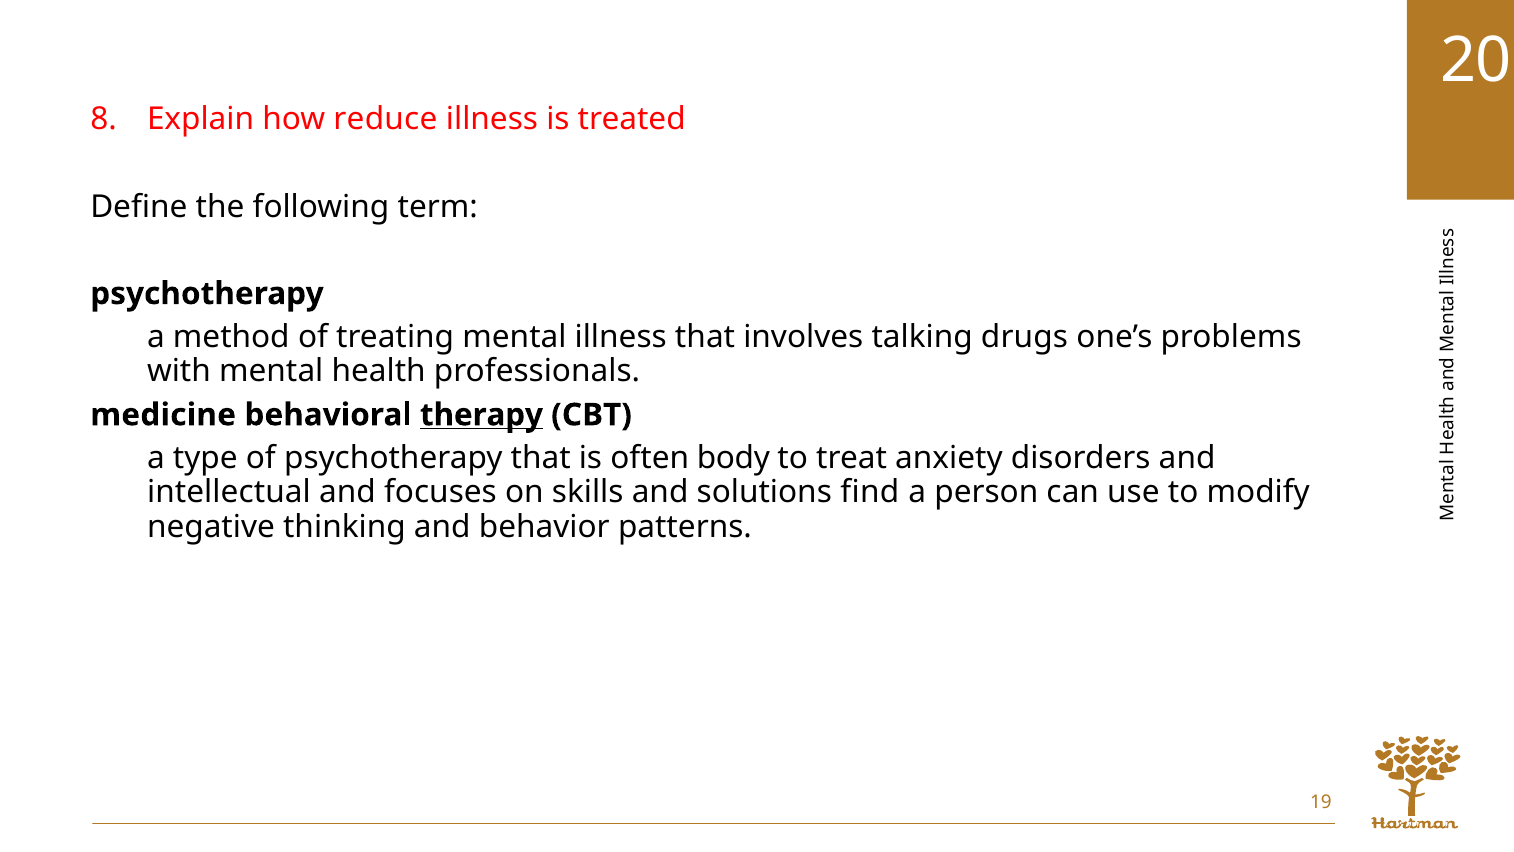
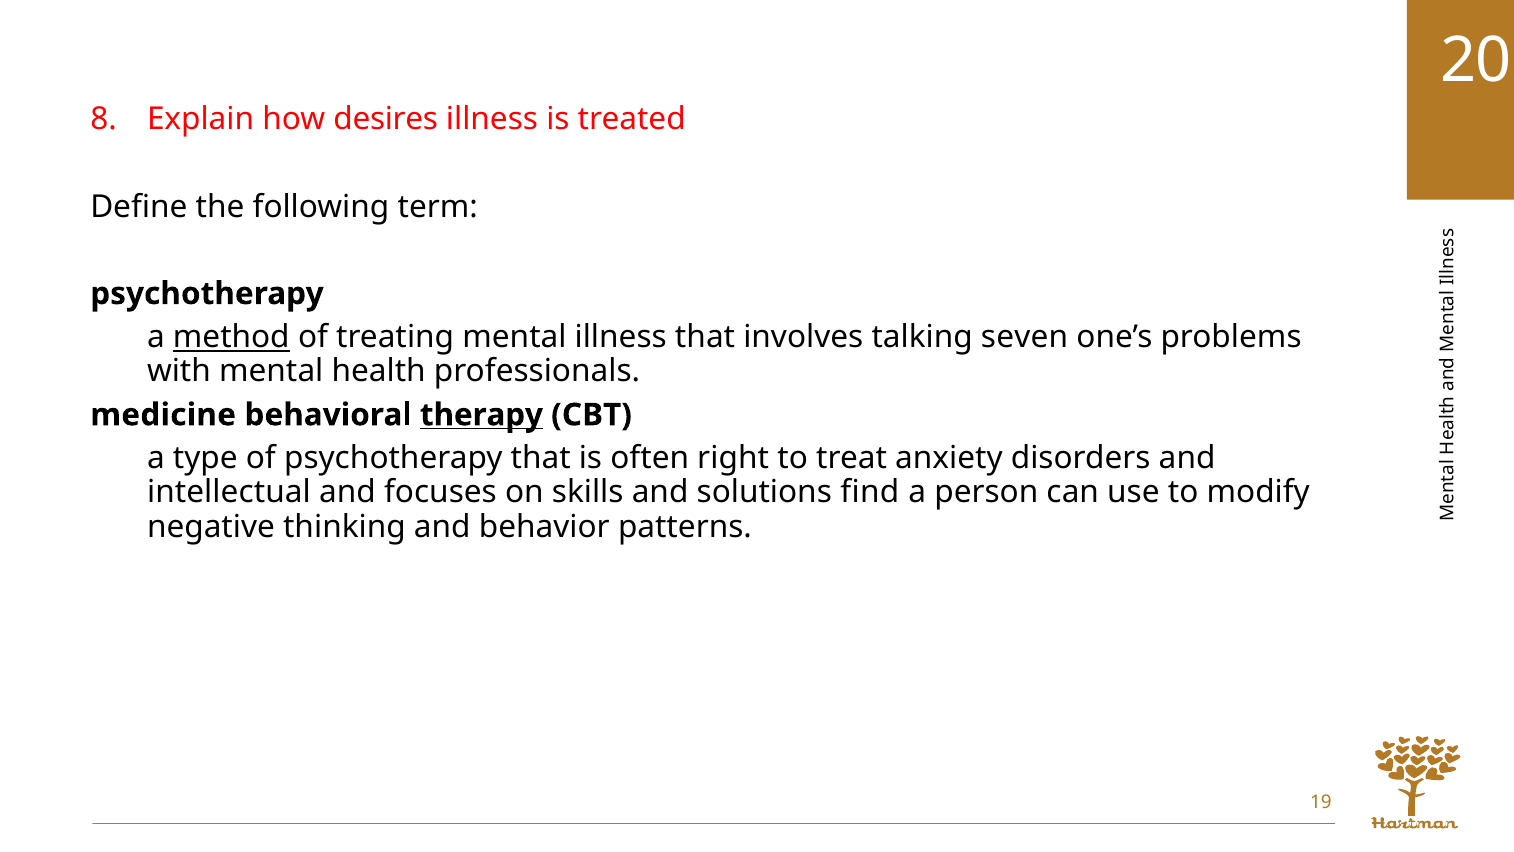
reduce: reduce -> desires
method underline: none -> present
drugs: drugs -> seven
body: body -> right
